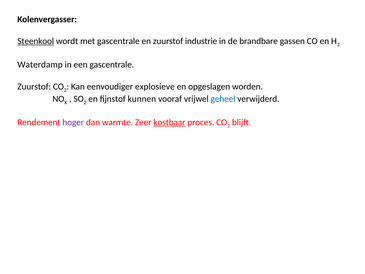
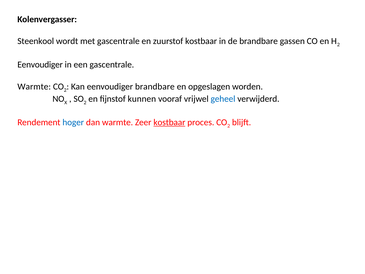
Steenkool underline: present -> none
zuurstof industrie: industrie -> kostbaar
Waterdamp at (40, 65): Waterdamp -> Eenvoudiger
Zuurstof at (34, 86): Zuurstof -> Warmte
eenvoudiger explosieve: explosieve -> brandbare
hoger colour: purple -> blue
